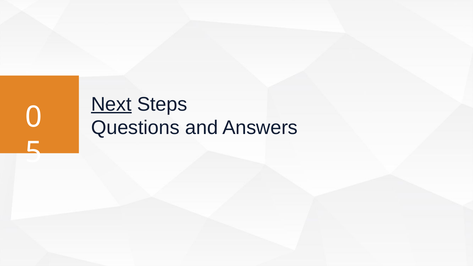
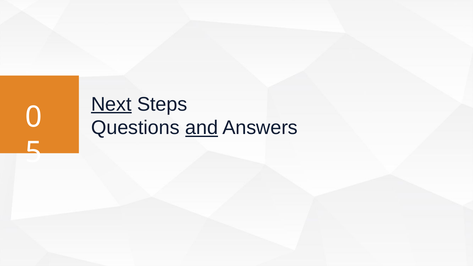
and underline: none -> present
